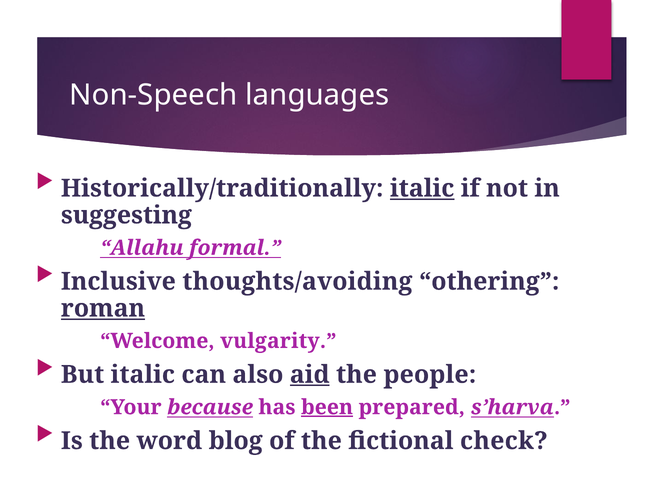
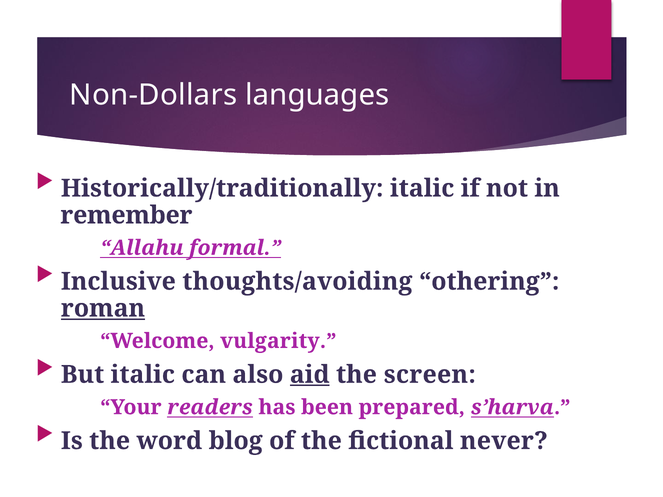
Non-Speech: Non-Speech -> Non-Dollars
italic at (422, 188) underline: present -> none
suggesting: suggesting -> remember
people: people -> screen
because: because -> readers
been underline: present -> none
check: check -> never
